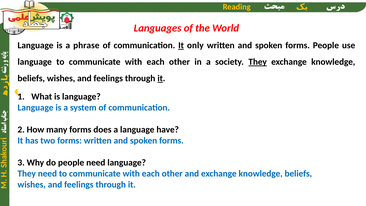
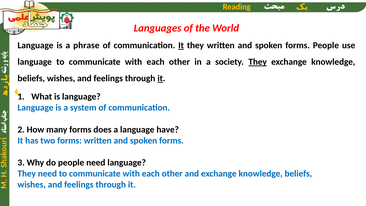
It only: only -> they
